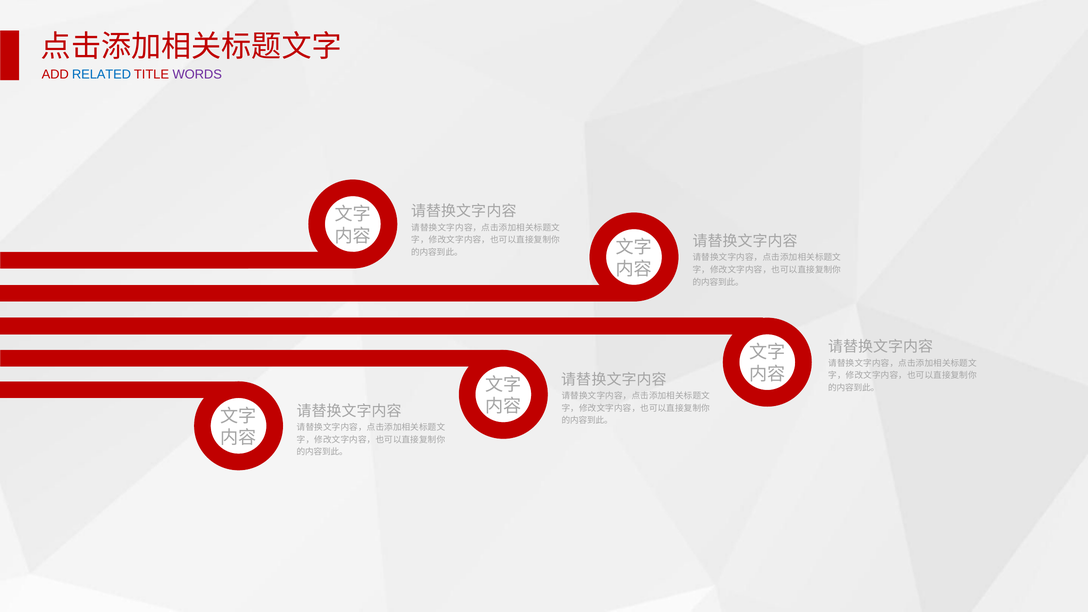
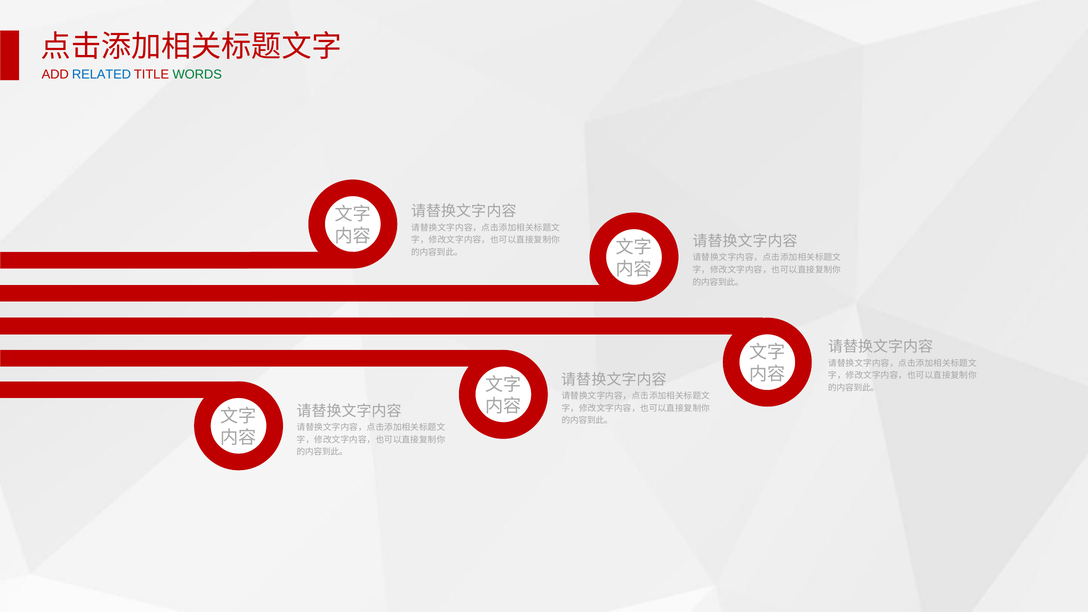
WORDS colour: purple -> green
